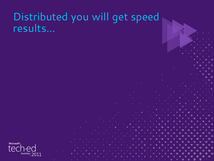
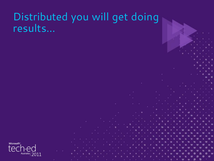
speed: speed -> doing
